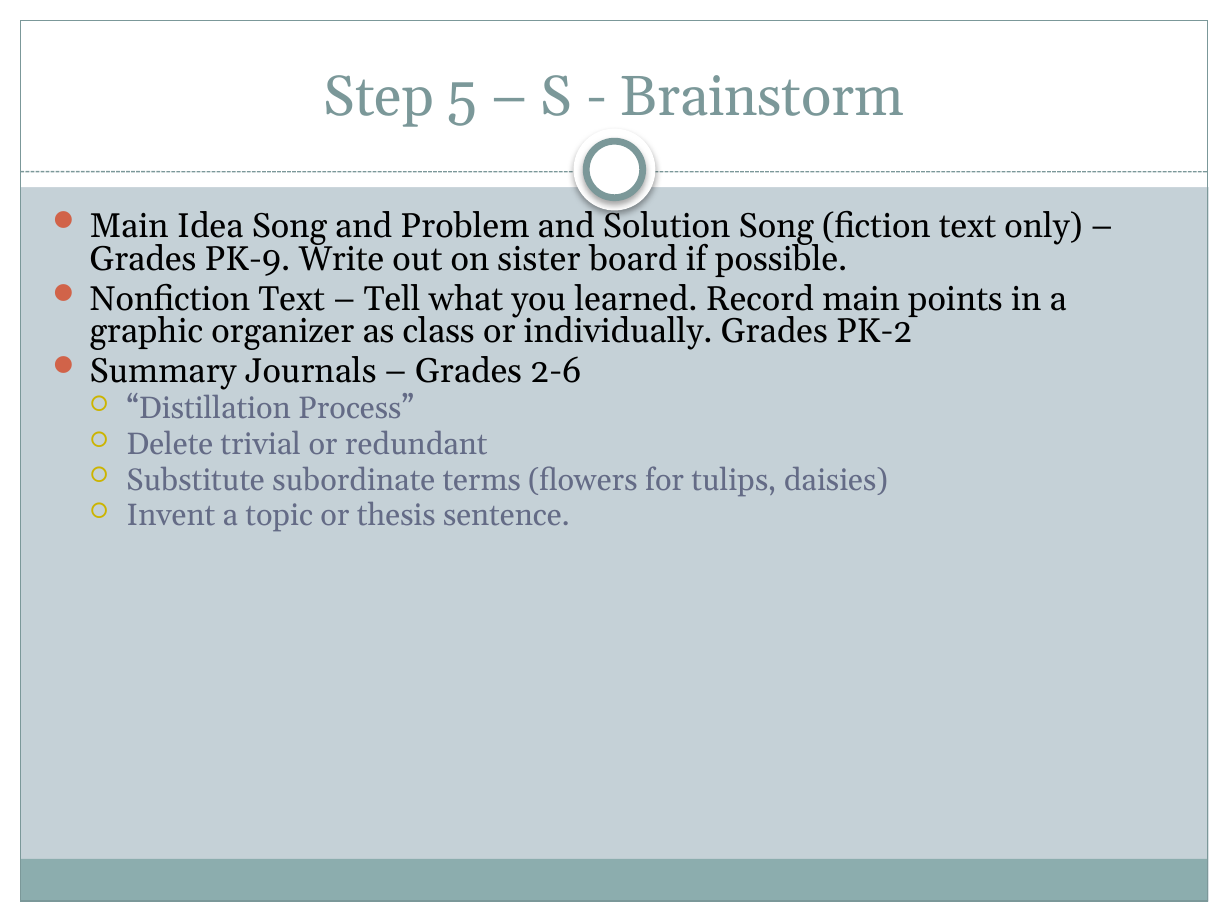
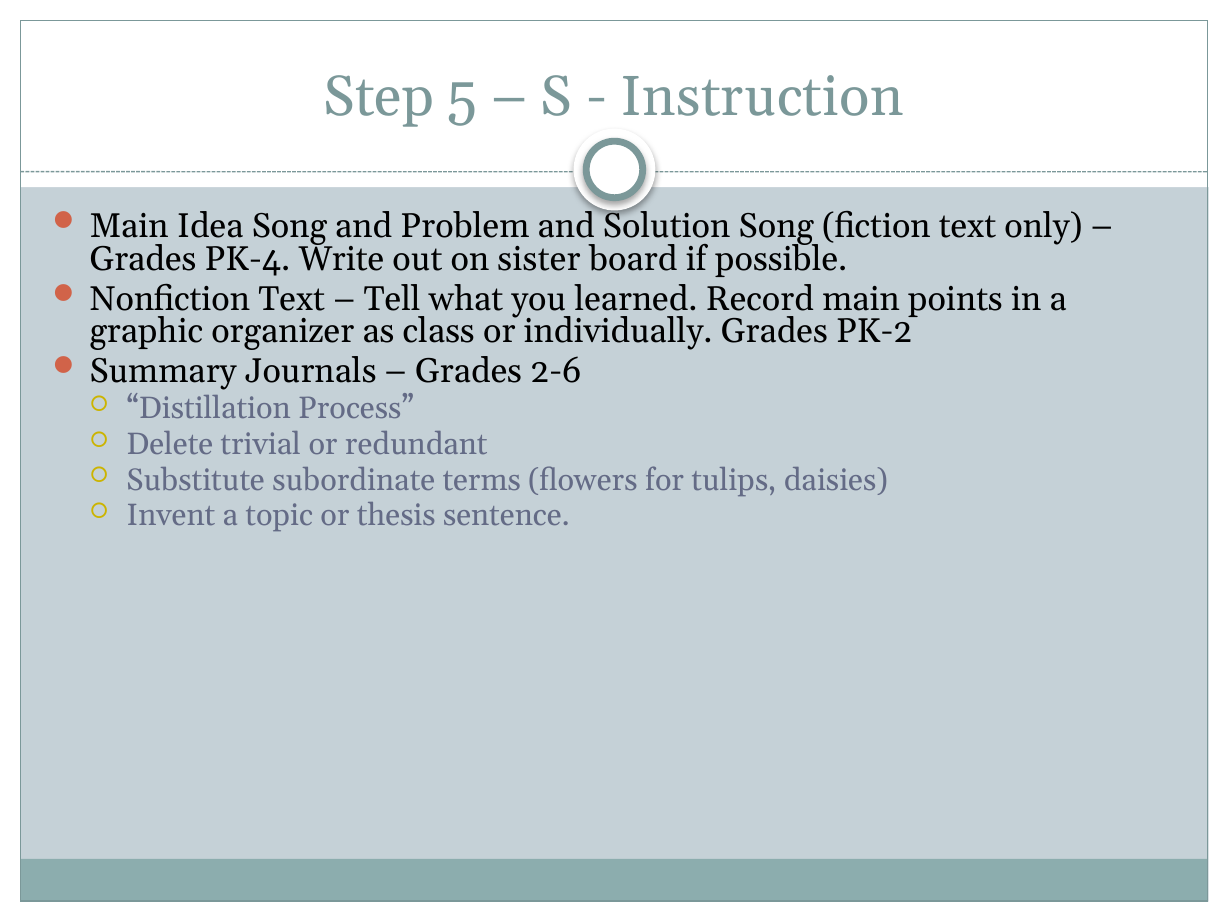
Brainstorm: Brainstorm -> Instruction
PK-9: PK-9 -> PK-4
